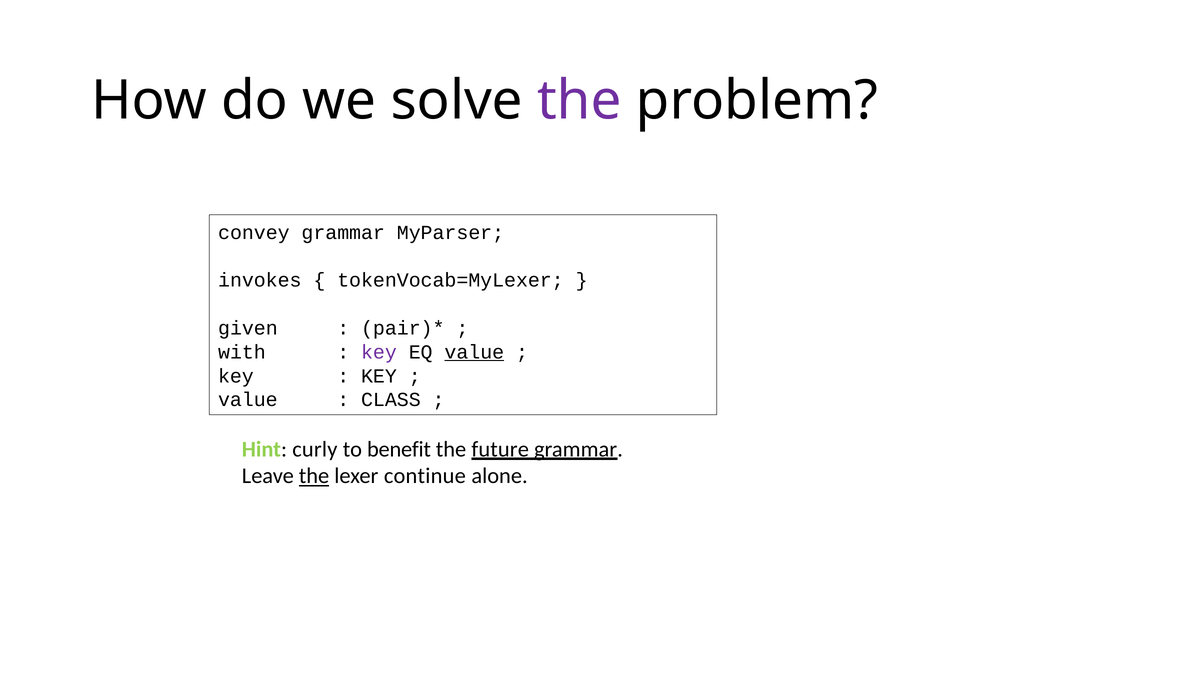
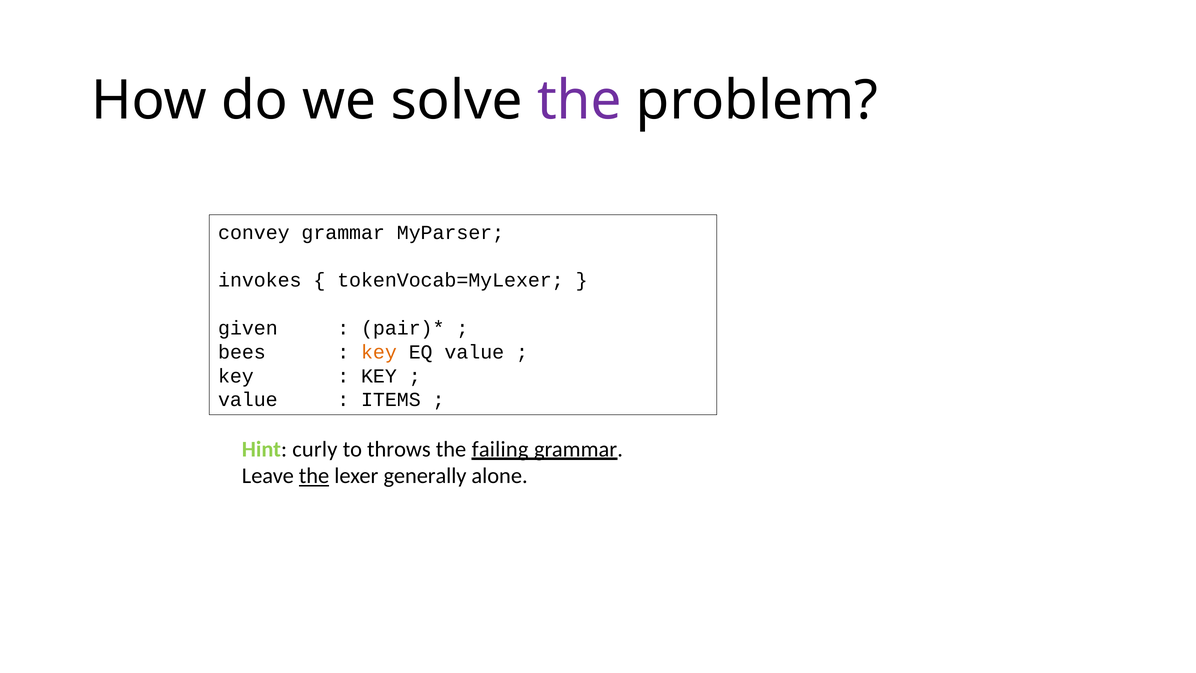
with: with -> bees
key at (379, 352) colour: purple -> orange
value at (474, 352) underline: present -> none
CLASS: CLASS -> ITEMS
benefit: benefit -> throws
future: future -> failing
continue: continue -> generally
